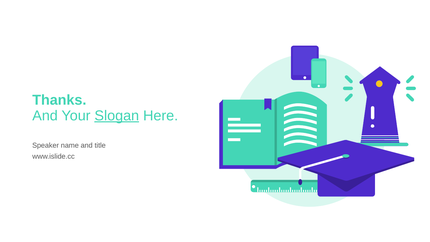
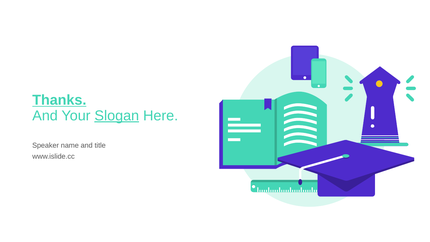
Thanks underline: none -> present
